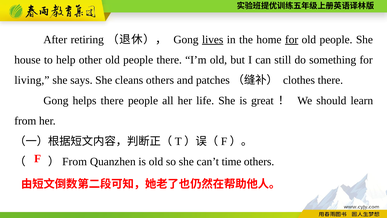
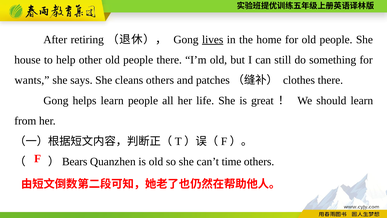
for at (292, 39) underline: present -> none
living: living -> wants
helps there: there -> learn
From at (75, 161): From -> Bears
